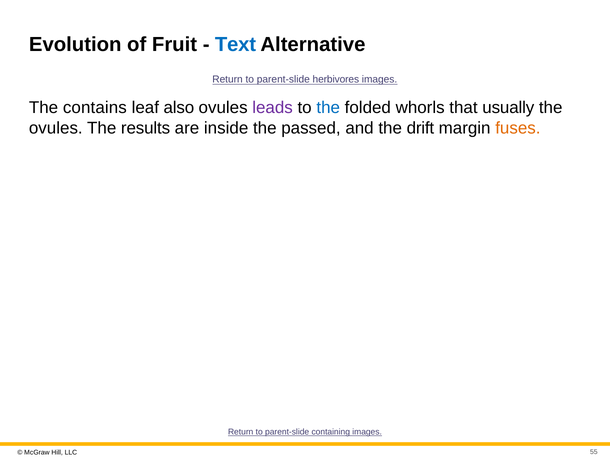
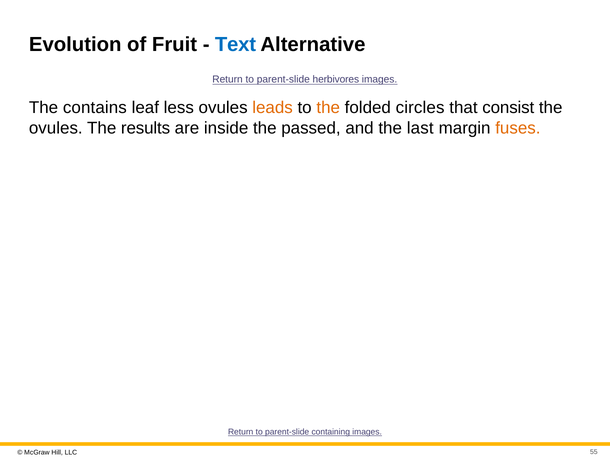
also: also -> less
leads colour: purple -> orange
the at (328, 108) colour: blue -> orange
whorls: whorls -> circles
usually: usually -> consist
drift: drift -> last
